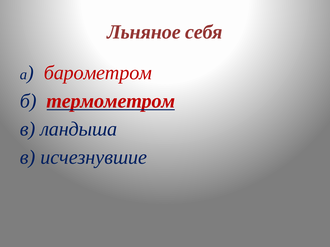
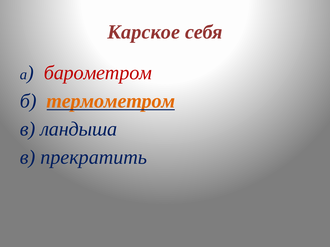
Льняное: Льняное -> Карское
термометром colour: red -> orange
исчезнувшие: исчезнувшие -> прекратить
